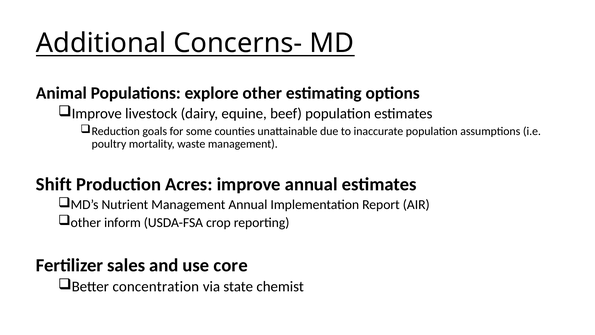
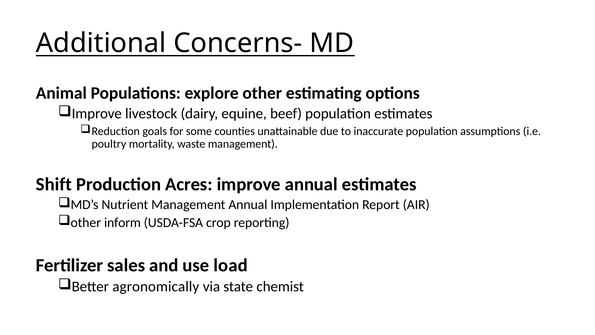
core: core -> load
concentration: concentration -> agronomically
